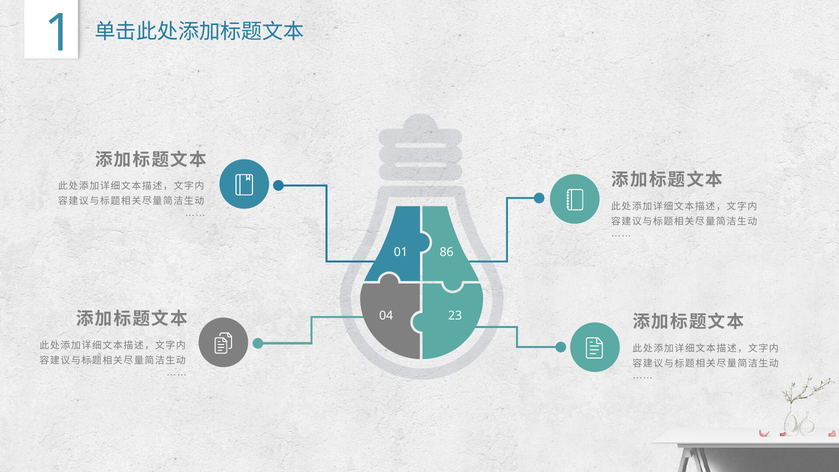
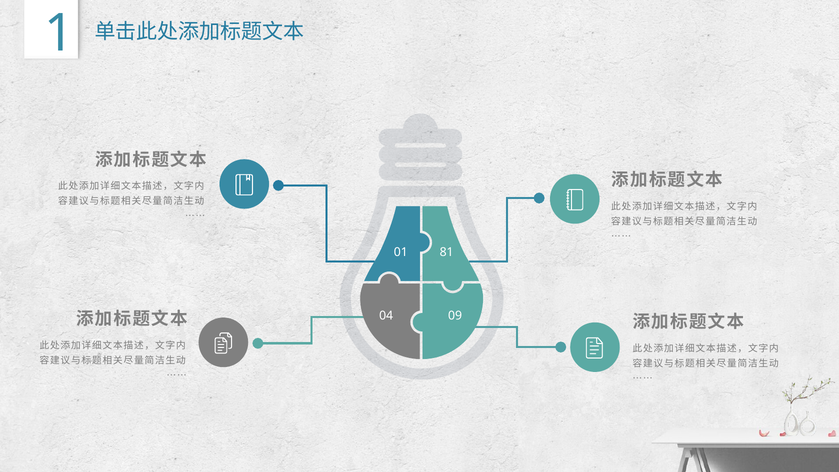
86: 86 -> 81
23: 23 -> 09
